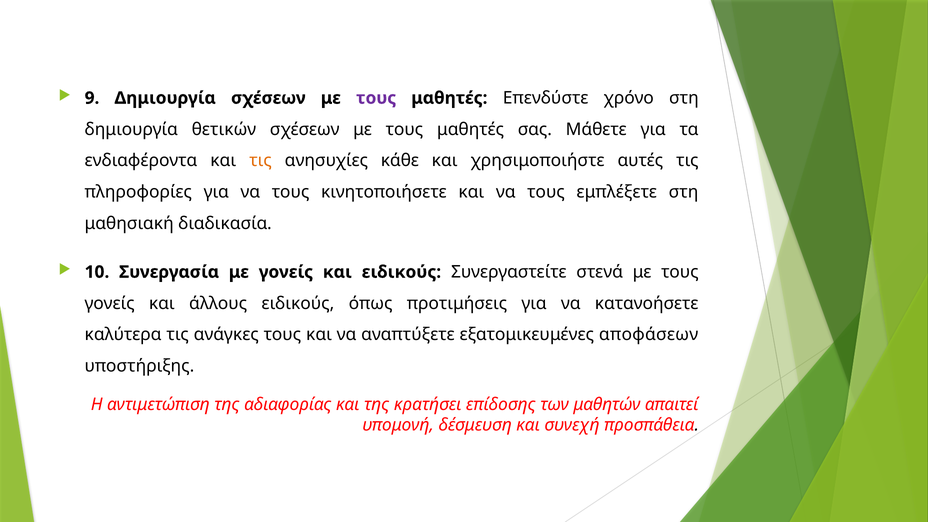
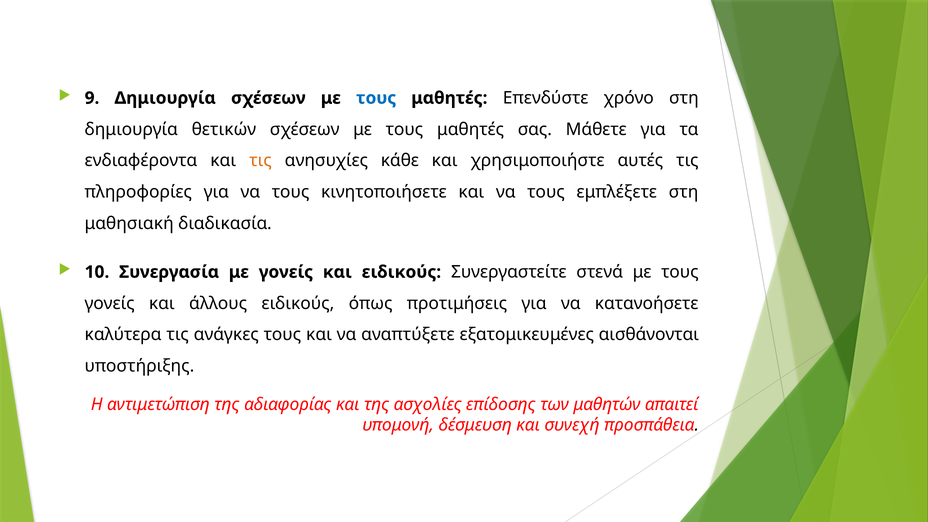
τους at (376, 98) colour: purple -> blue
αποφάσεων: αποφάσεων -> αισθάνονται
κρατήσει: κρατήσει -> ασχολίες
